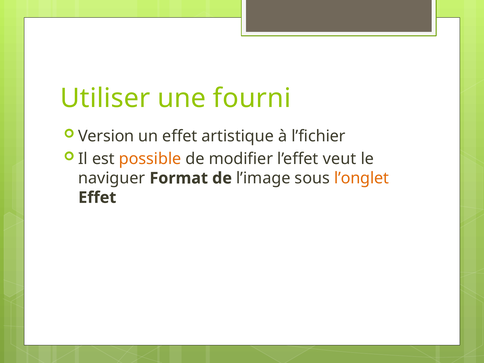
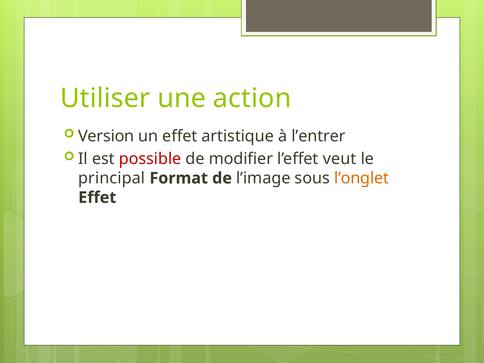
fourni: fourni -> action
l’fichier: l’fichier -> l’entrer
possible colour: orange -> red
naviguer: naviguer -> principal
